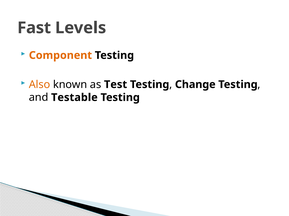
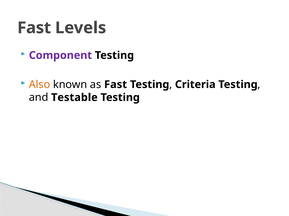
Component colour: orange -> purple
as Test: Test -> Fast
Change: Change -> Criteria
